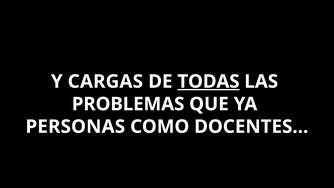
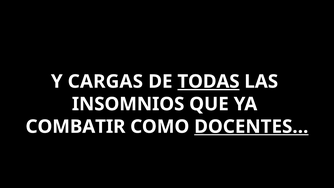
PROBLEMAS: PROBLEMAS -> INSOMNIOS
PERSONAS: PERSONAS -> COMBATIR
DOCENTES… underline: none -> present
